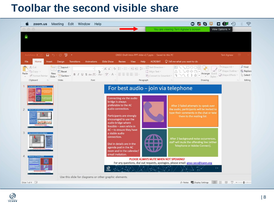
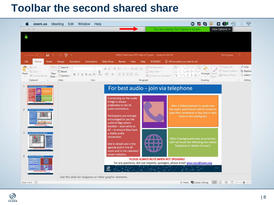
visible: visible -> shared
